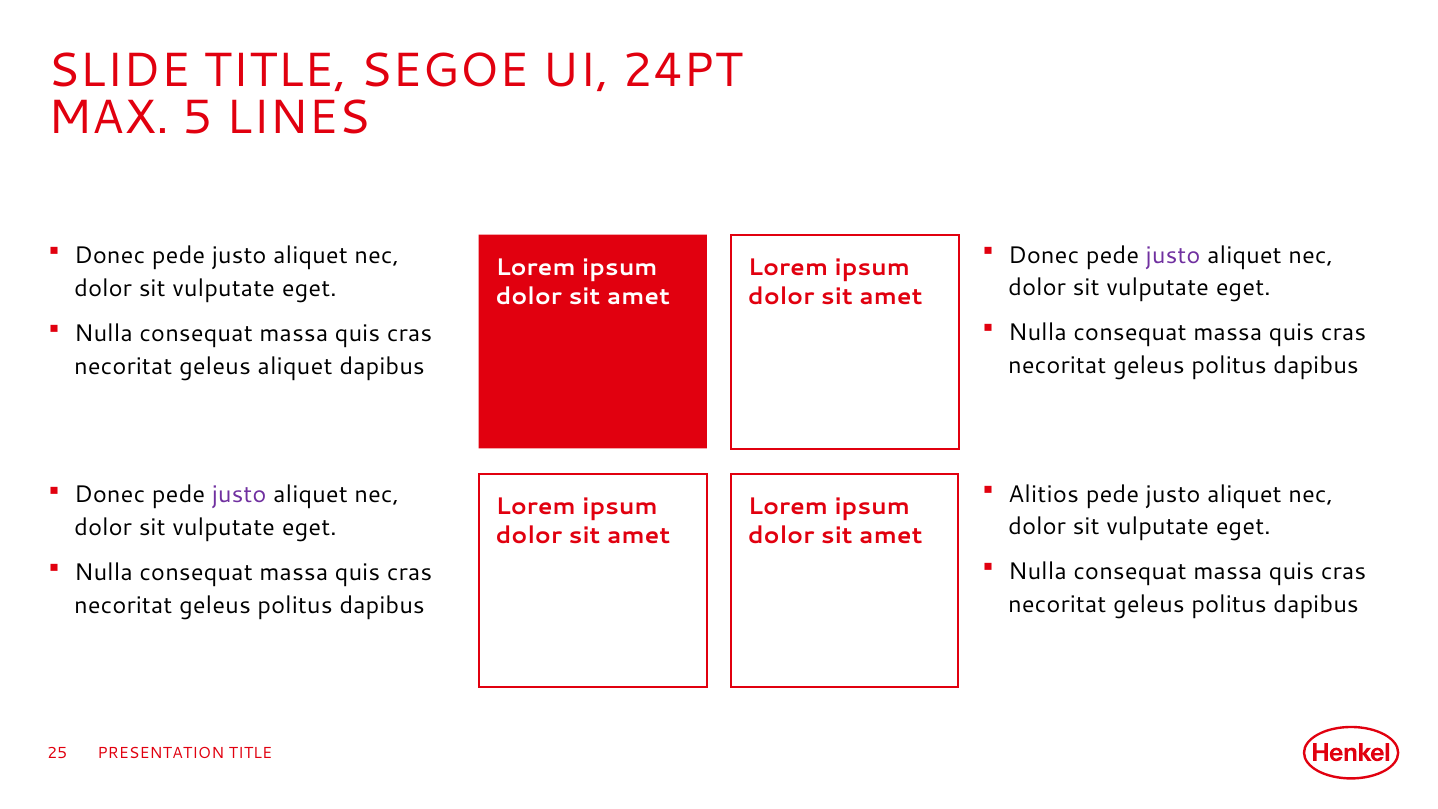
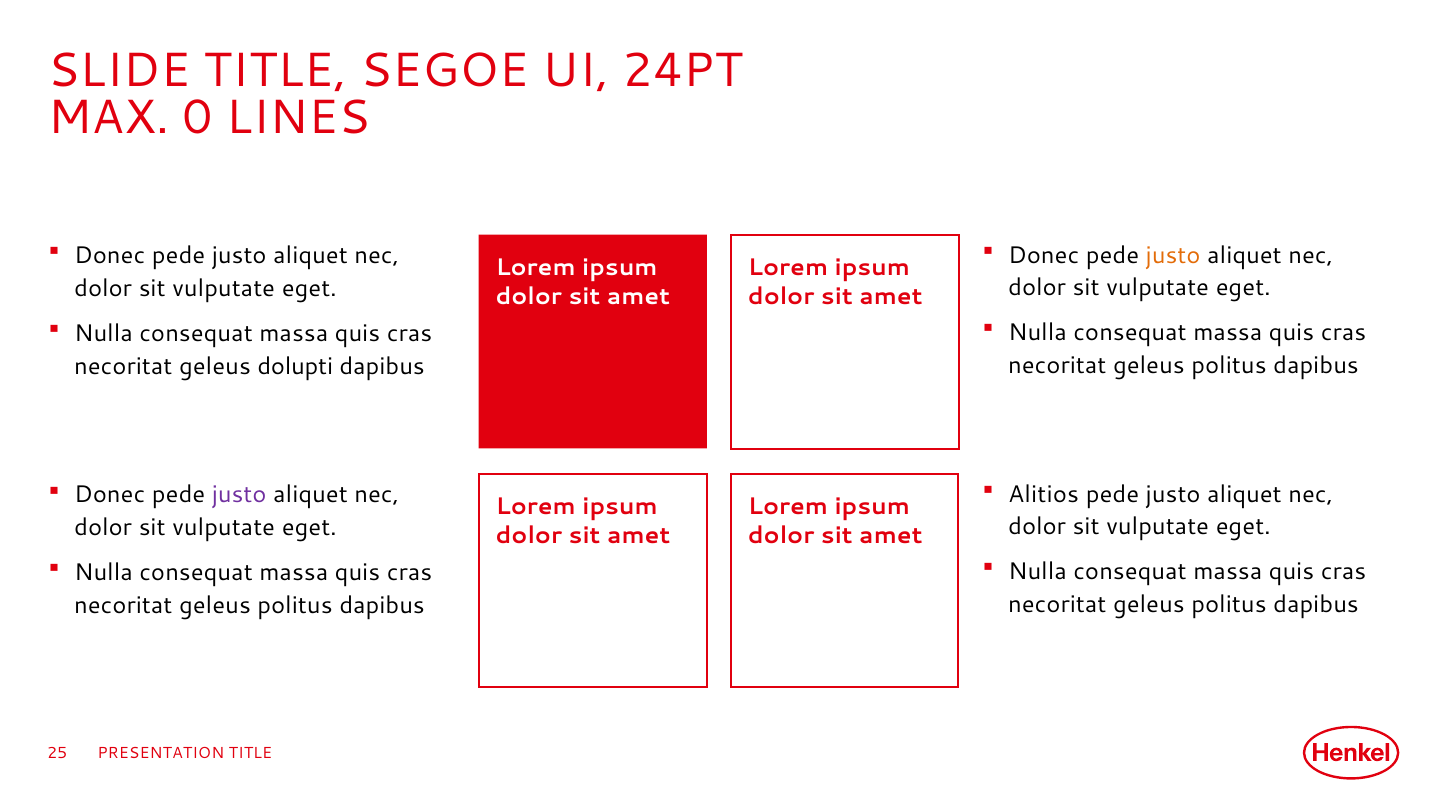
5: 5 -> 0
justo at (1173, 255) colour: purple -> orange
geleus aliquet: aliquet -> dolupti
